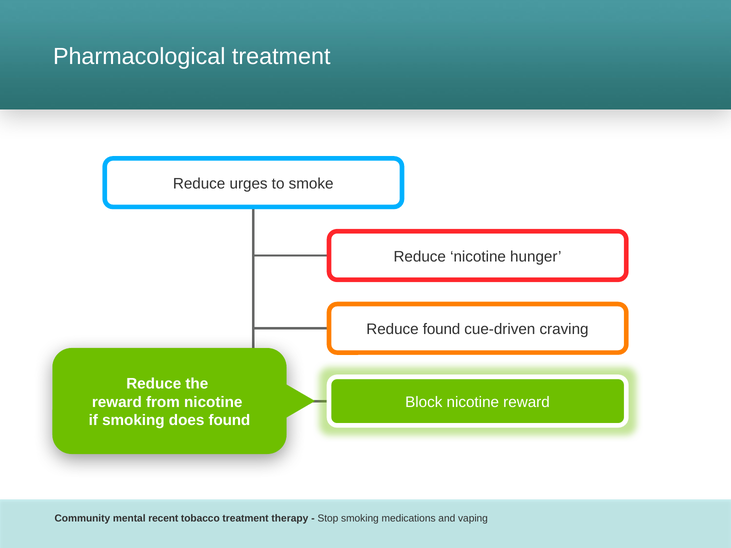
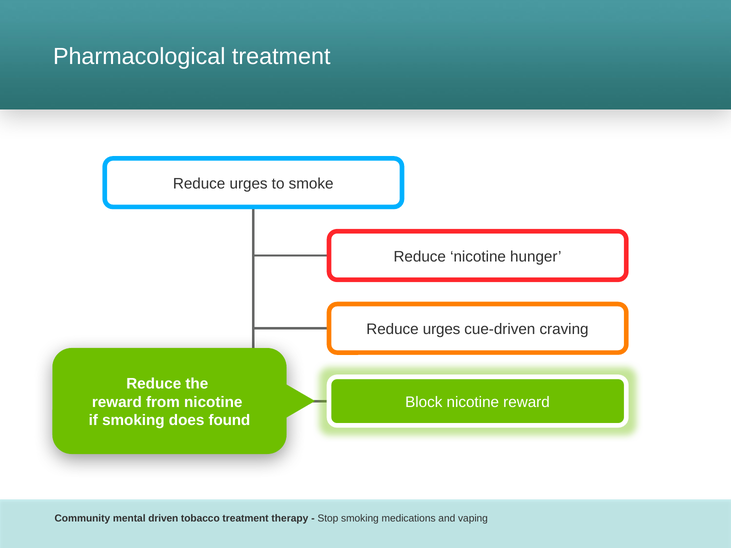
found at (442, 330): found -> urges
recent: recent -> driven
